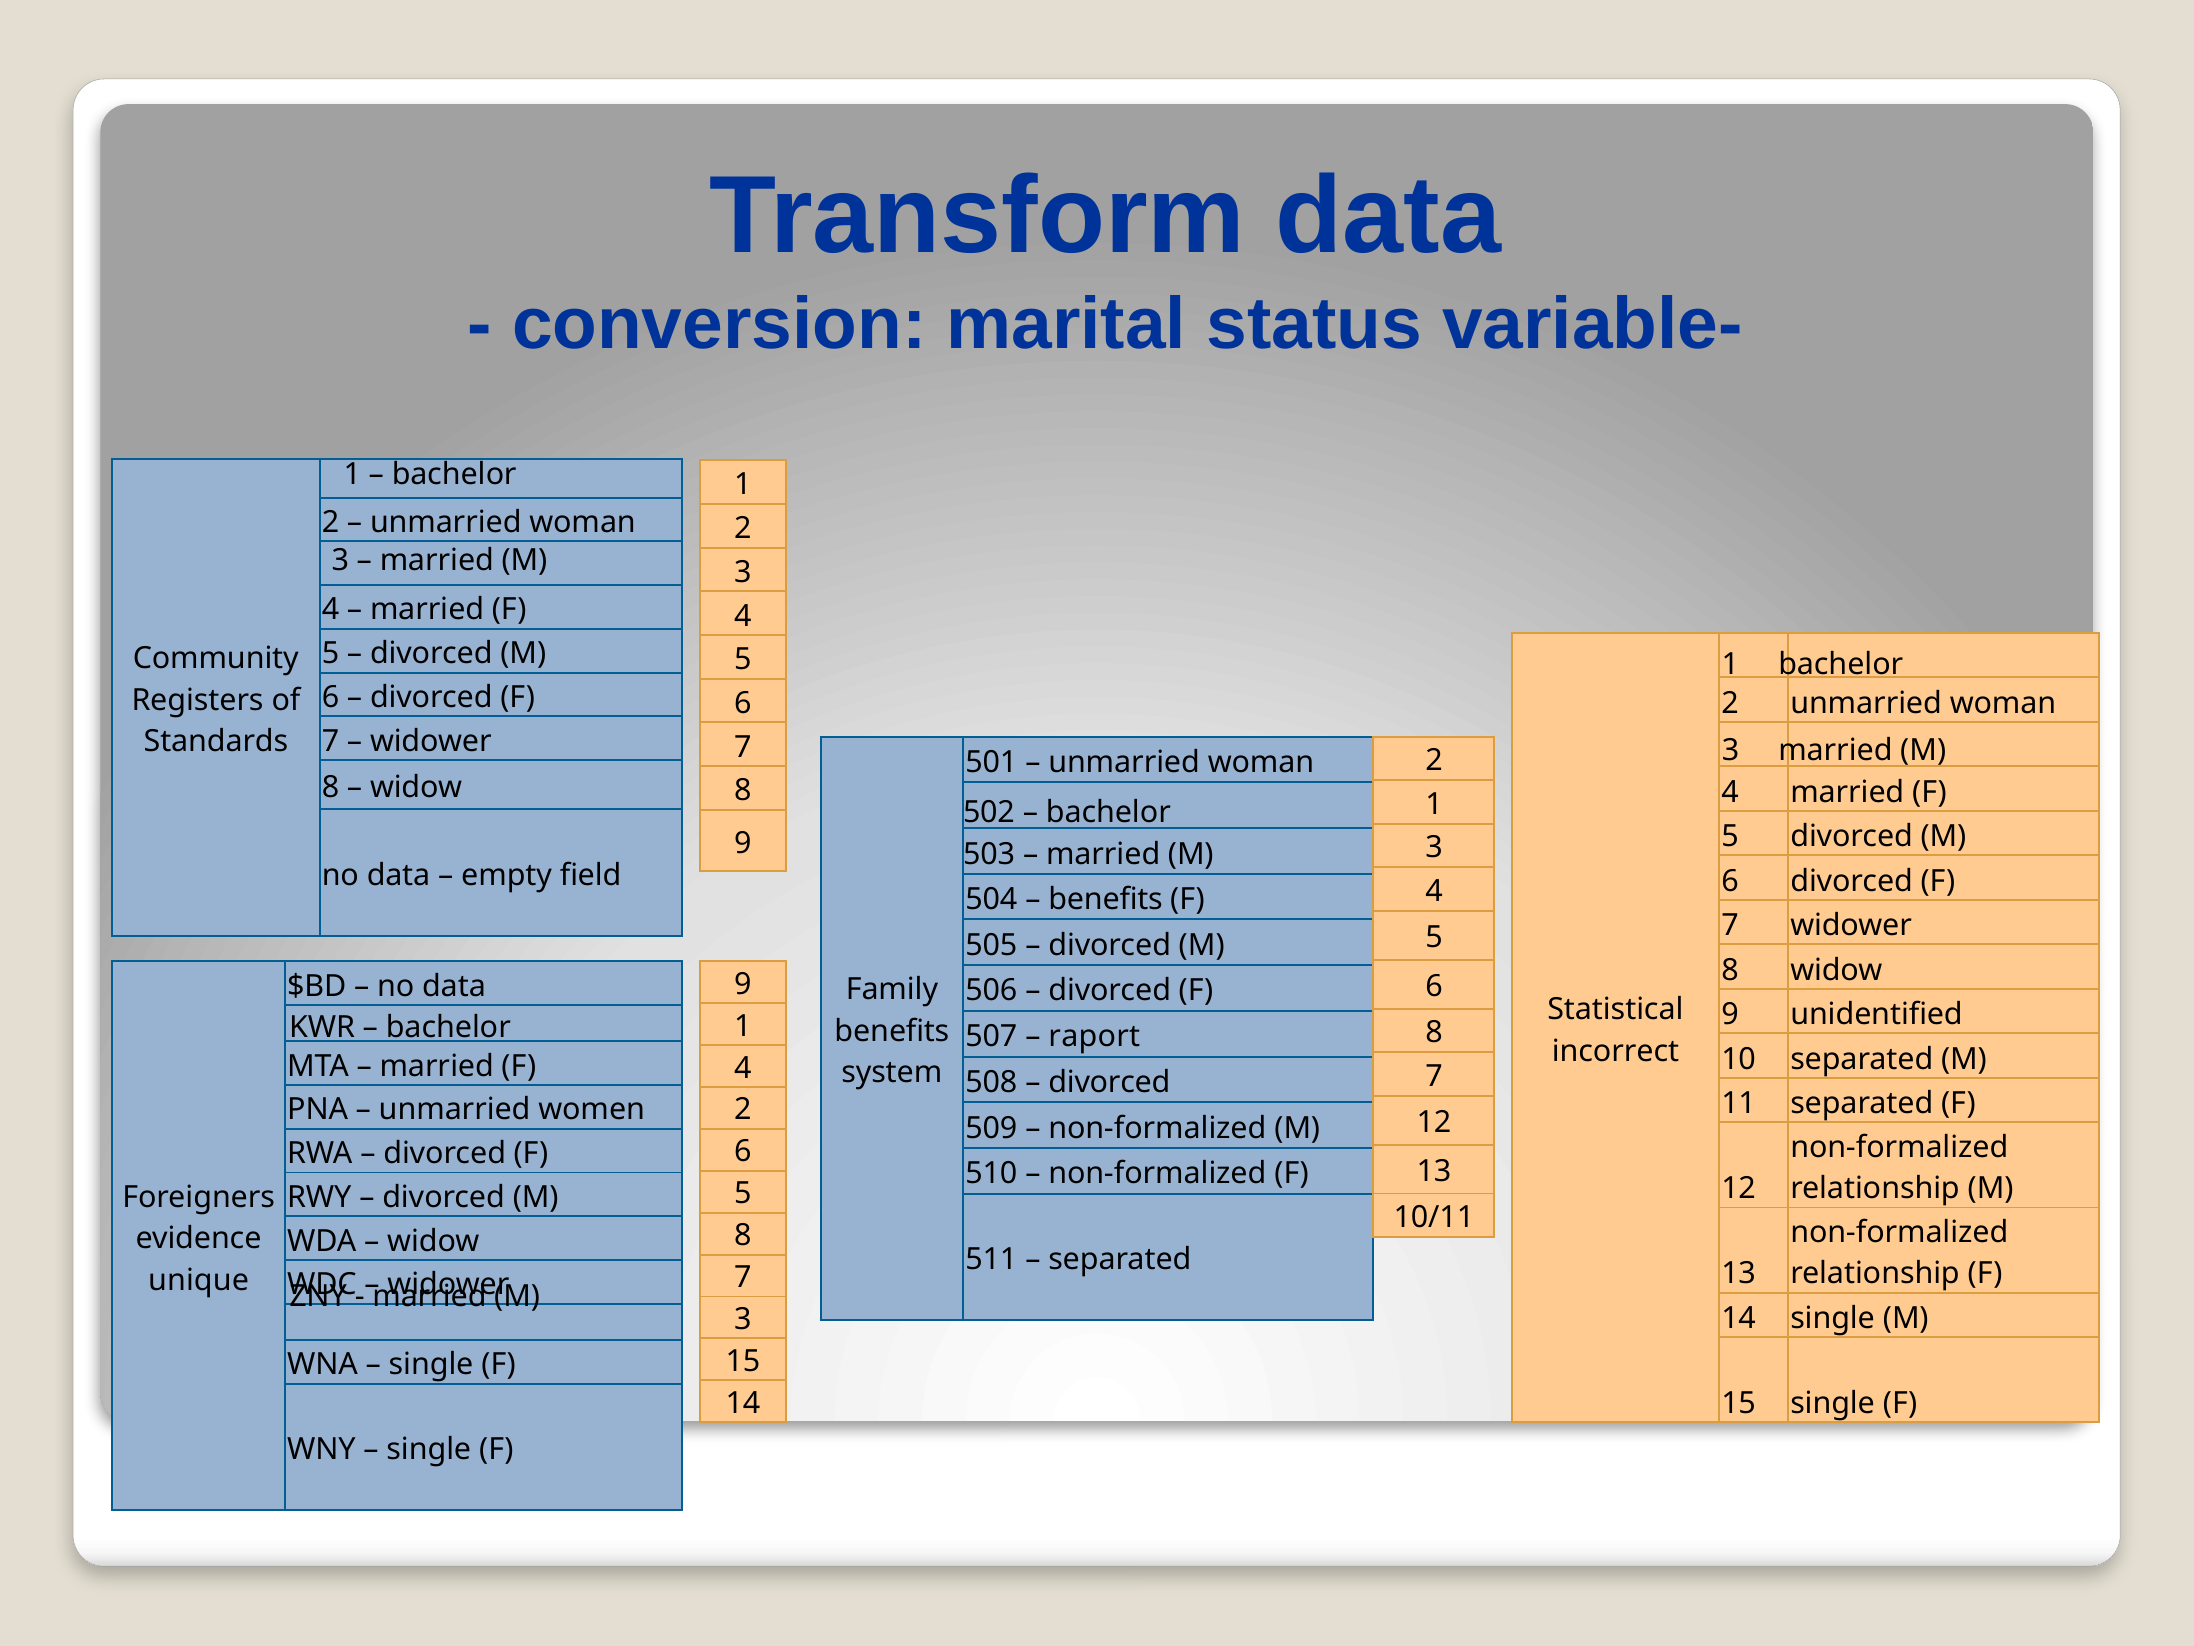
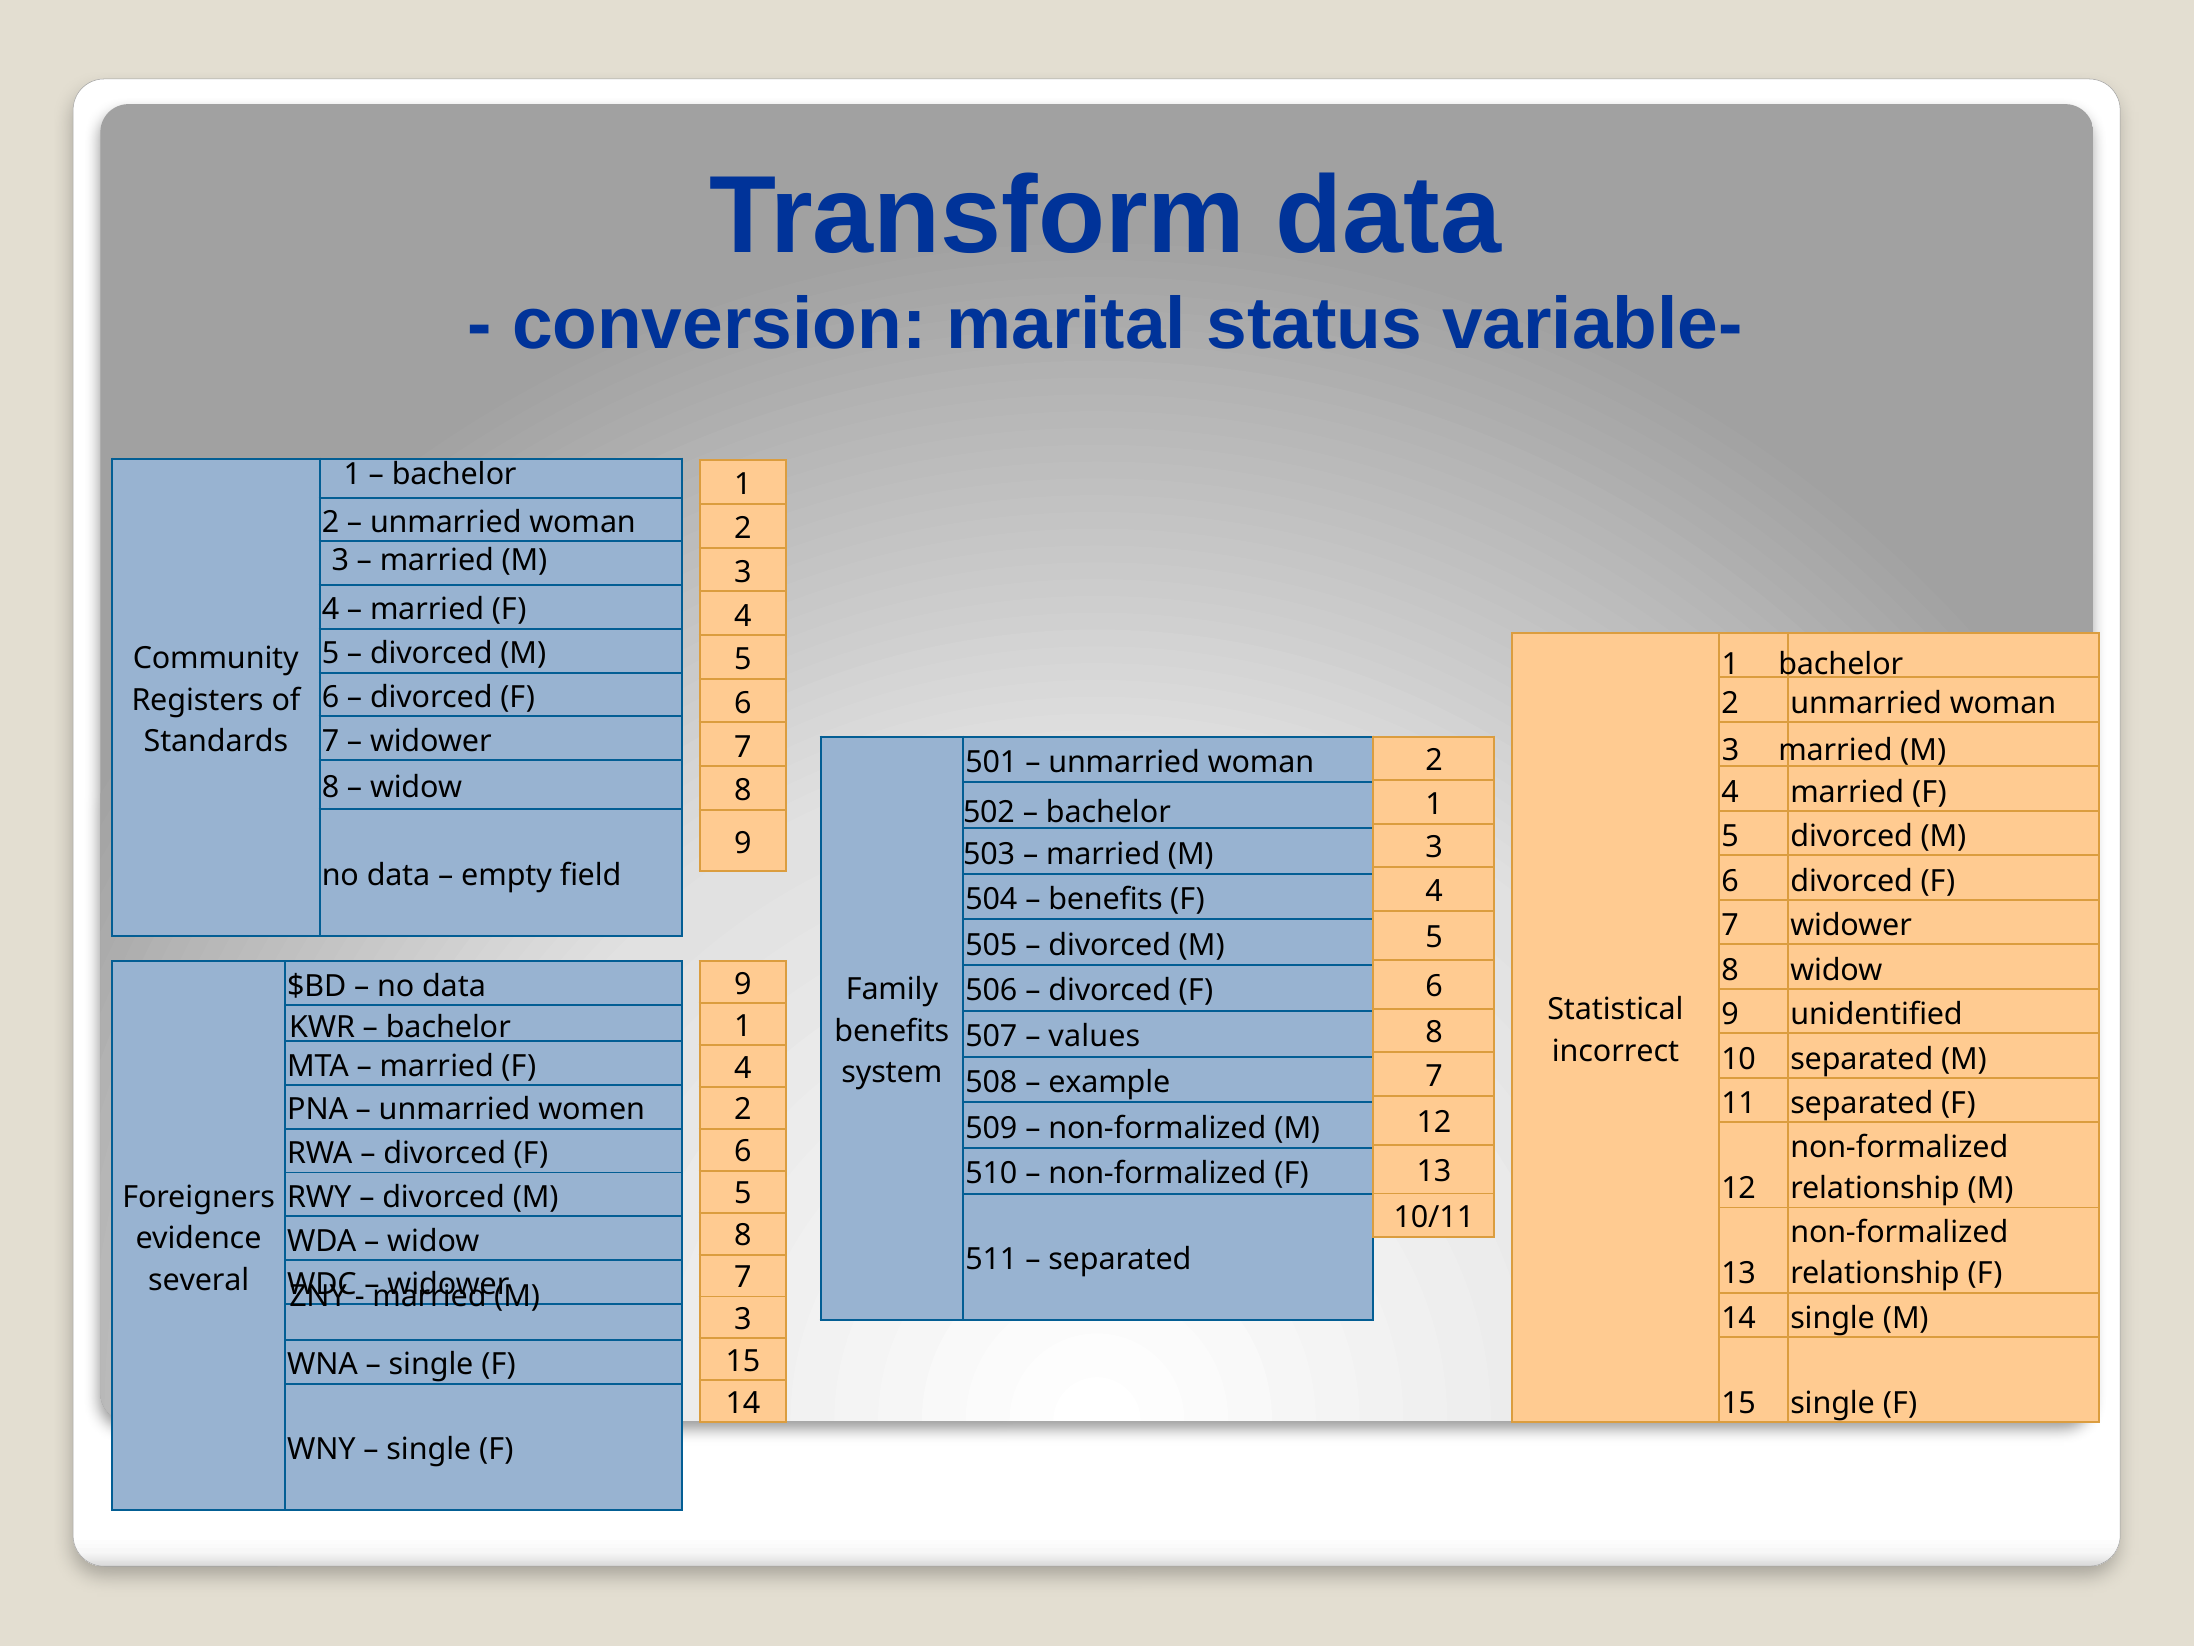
raport: raport -> values
divorced at (1109, 1082): divorced -> example
unique: unique -> several
